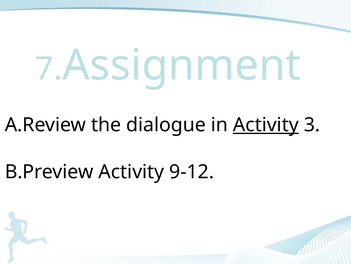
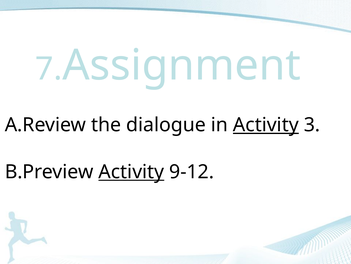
Activity at (131, 171) underline: none -> present
